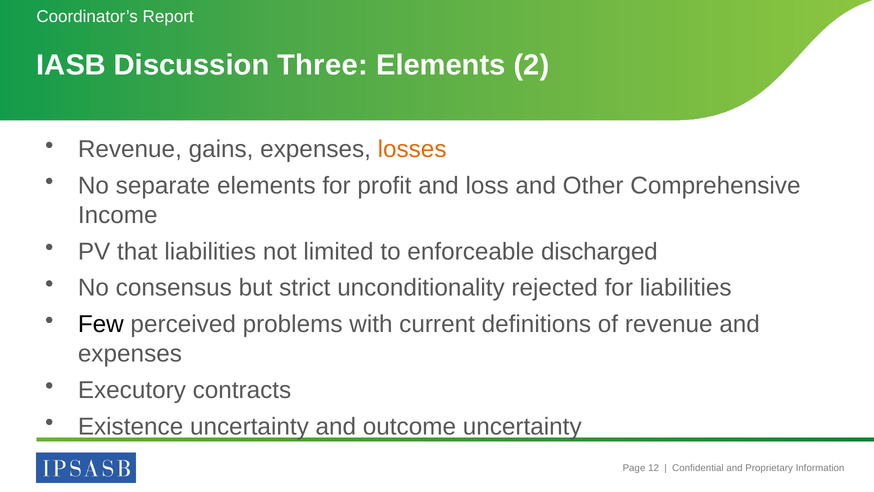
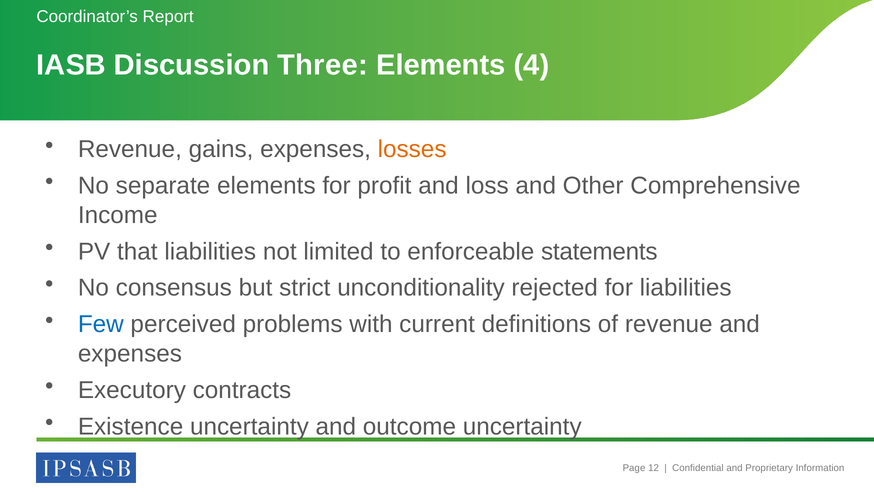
2: 2 -> 4
discharged: discharged -> statements
Few colour: black -> blue
